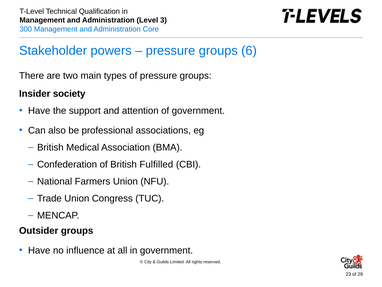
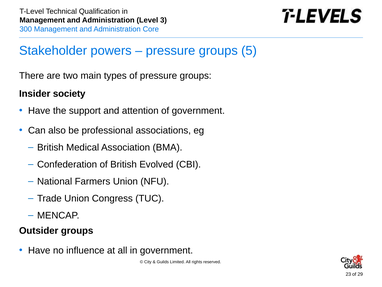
6: 6 -> 5
Fulfilled: Fulfilled -> Evolved
